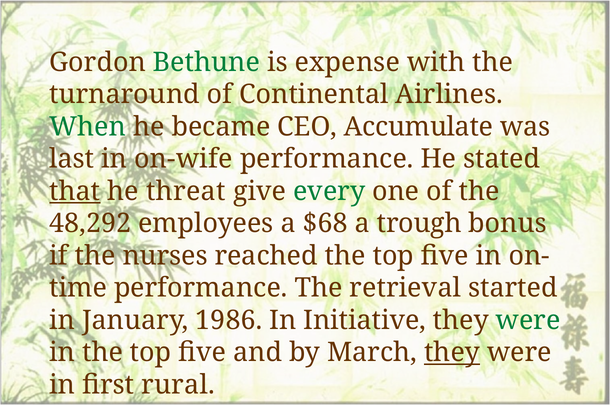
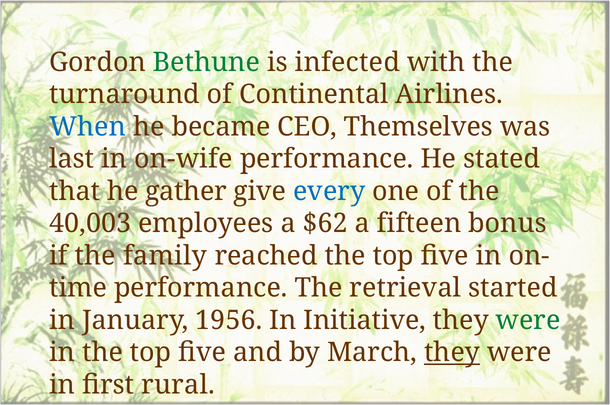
expense: expense -> infected
When colour: green -> blue
Accumulate: Accumulate -> Themselves
that underline: present -> none
threat: threat -> gather
every colour: green -> blue
48,292: 48,292 -> 40,003
$68: $68 -> $62
trough: trough -> fifteen
nurses: nurses -> family
1986: 1986 -> 1956
